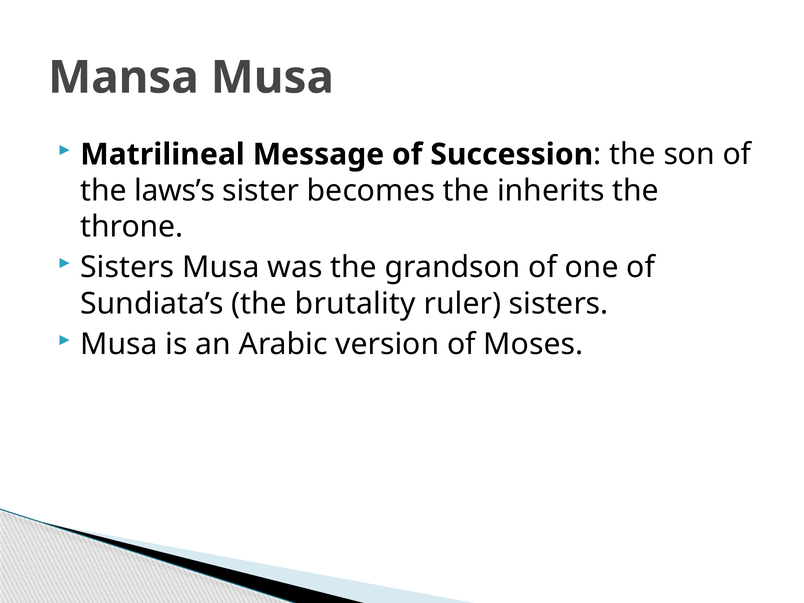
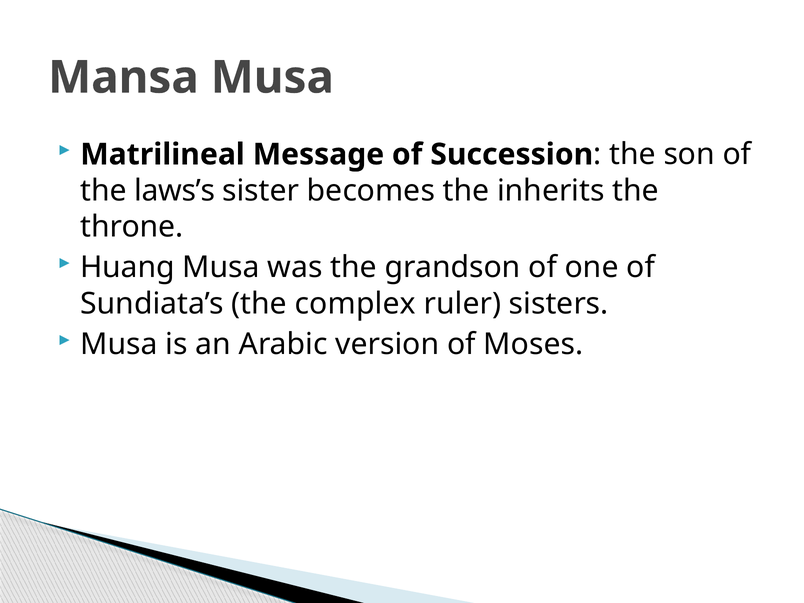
Sisters at (127, 268): Sisters -> Huang
brutality: brutality -> complex
